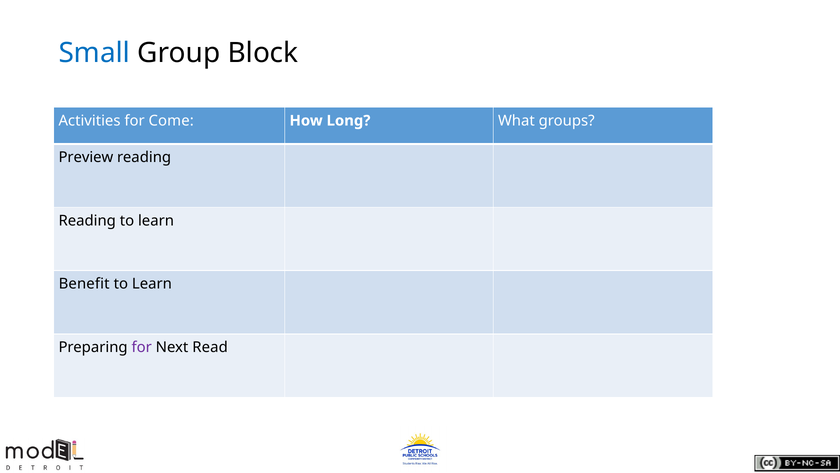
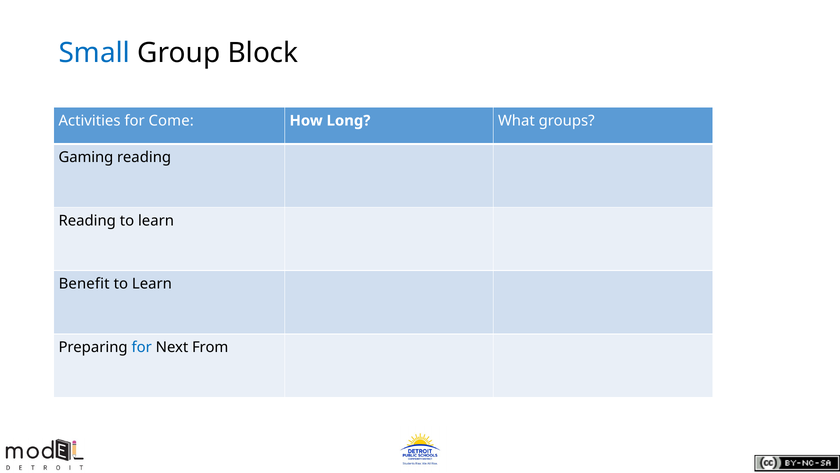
Preview: Preview -> Gaming
for at (142, 347) colour: purple -> blue
Read: Read -> From
